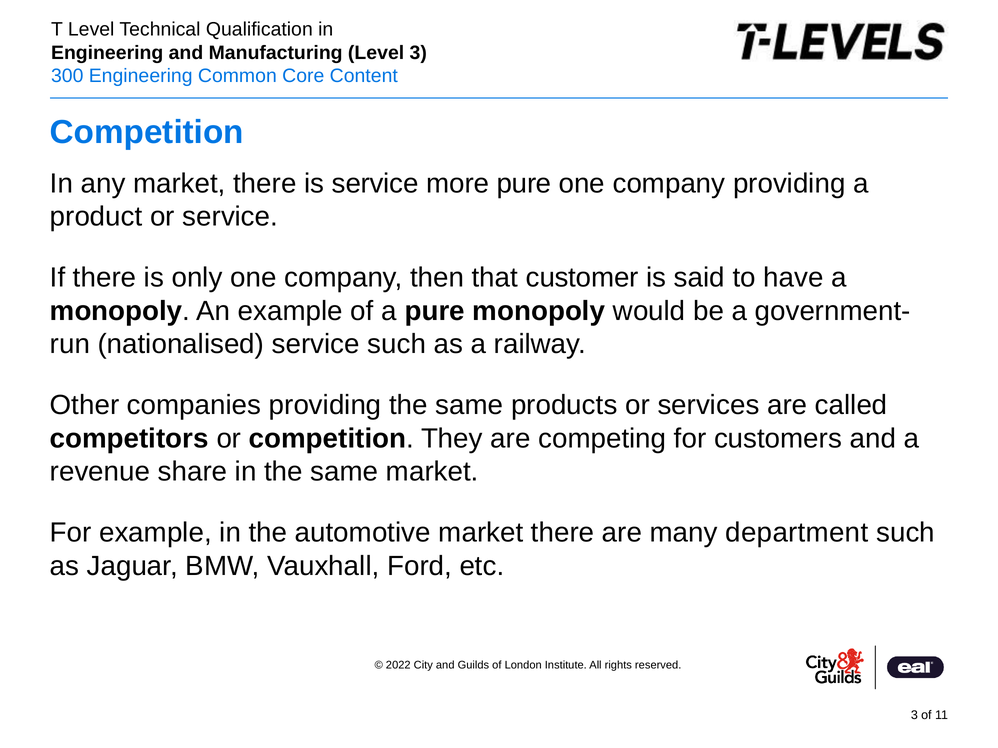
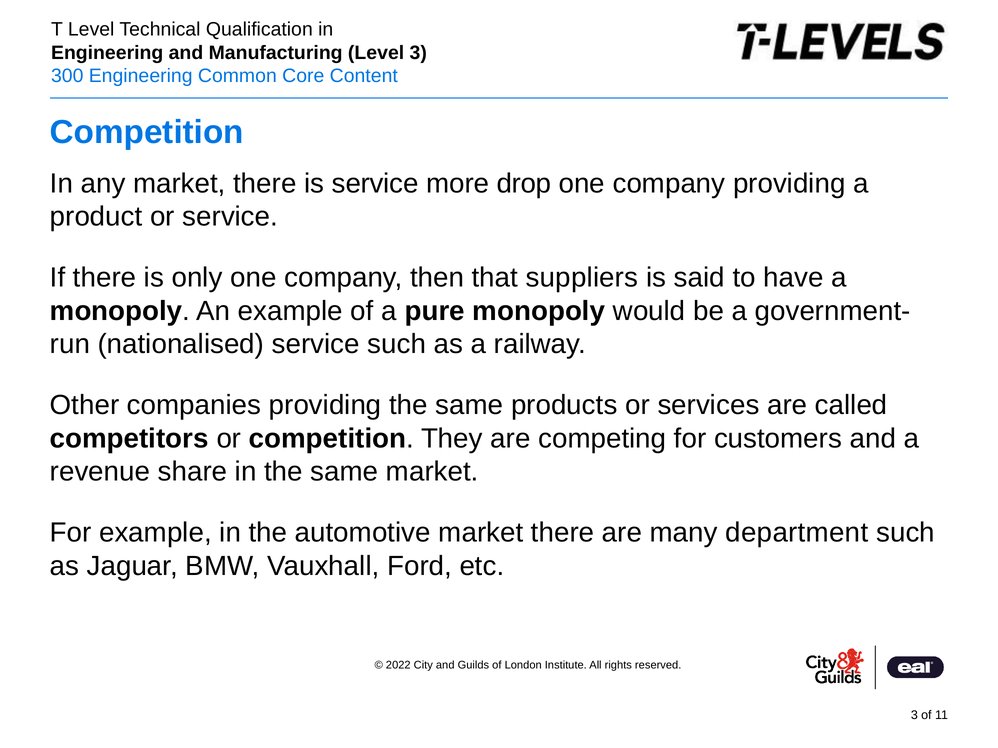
more pure: pure -> drop
customer: customer -> suppliers
